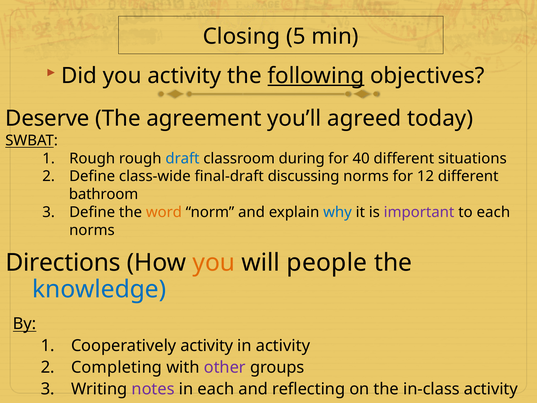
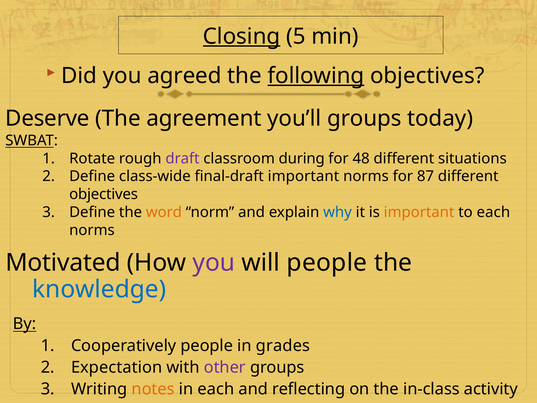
Closing underline: none -> present
you activity: activity -> agreed
you’ll agreed: agreed -> groups
Rough at (92, 158): Rough -> Rotate
draft colour: blue -> purple
40: 40 -> 48
final-draft discussing: discussing -> important
12: 12 -> 87
bathroom at (104, 194): bathroom -> objectives
important at (419, 212) colour: purple -> orange
Directions: Directions -> Motivated
you at (214, 263) colour: orange -> purple
Cooperatively activity: activity -> people
in activity: activity -> grades
Completing: Completing -> Expectation
notes colour: purple -> orange
